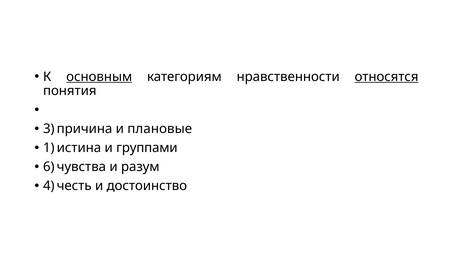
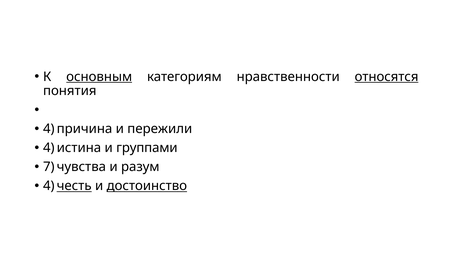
3 at (49, 129): 3 -> 4
плановые: плановые -> пережили
1 at (49, 148): 1 -> 4
6: 6 -> 7
честь underline: none -> present
достоинство underline: none -> present
